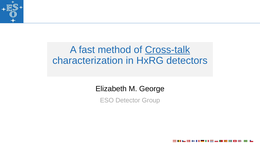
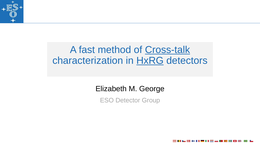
HxRG underline: none -> present
